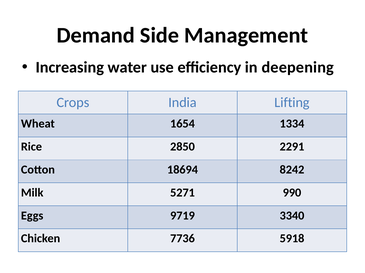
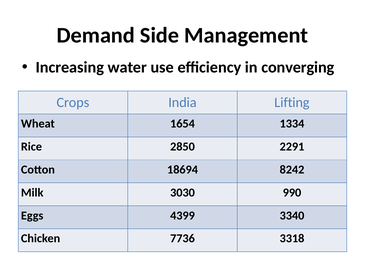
deepening: deepening -> converging
5271: 5271 -> 3030
9719: 9719 -> 4399
5918: 5918 -> 3318
